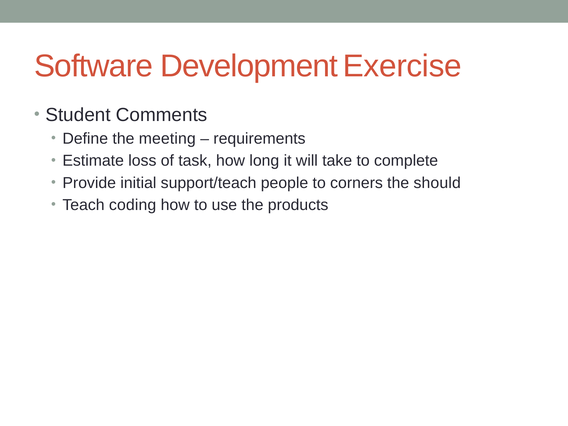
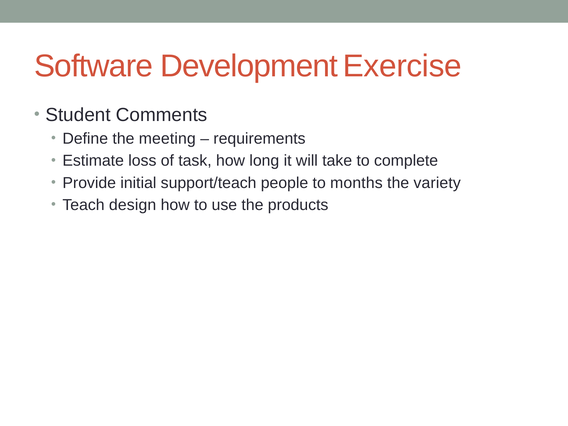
corners: corners -> months
should: should -> variety
coding: coding -> design
